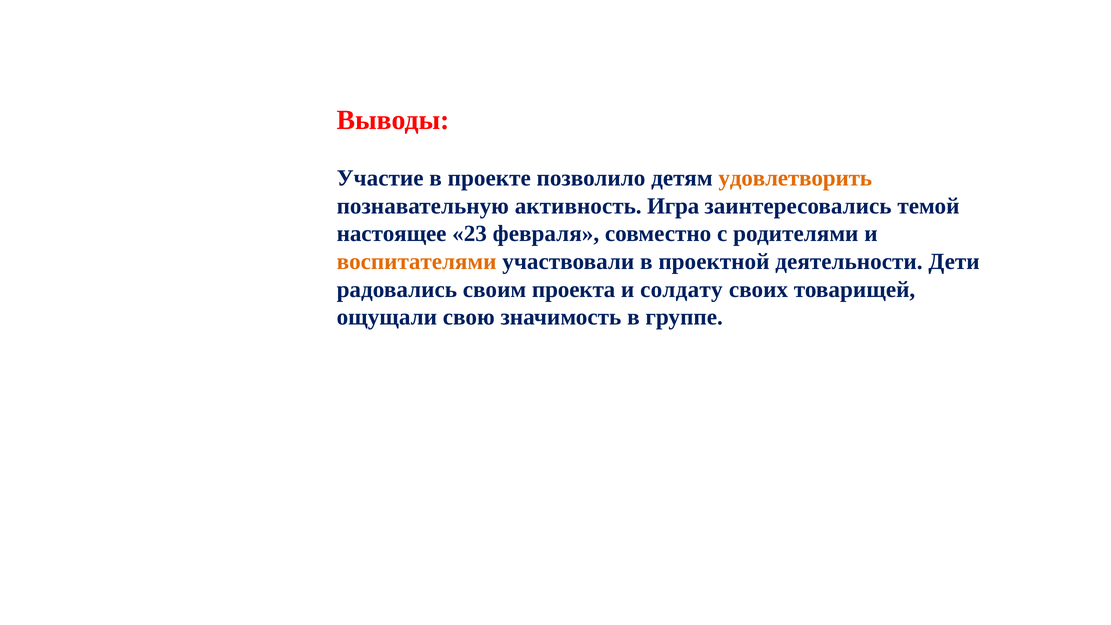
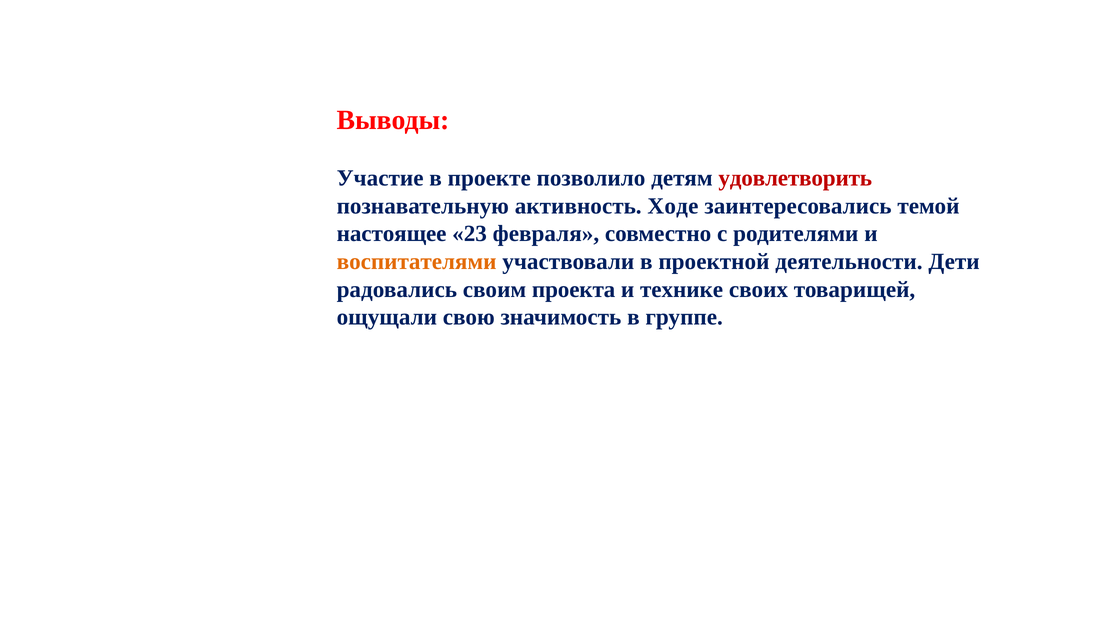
удовлетворить colour: orange -> red
Игра: Игра -> Ходе
солдату: солдату -> технике
